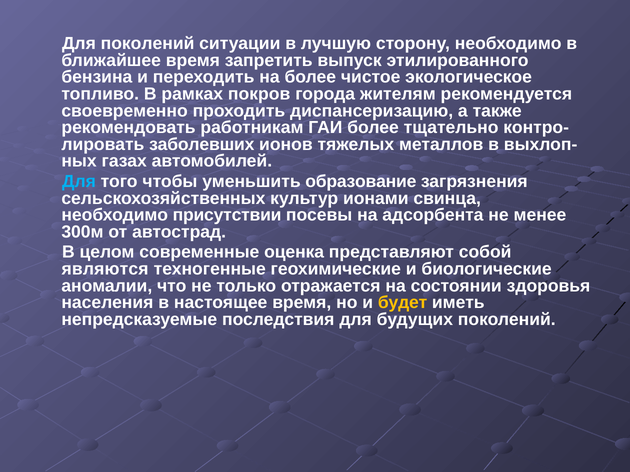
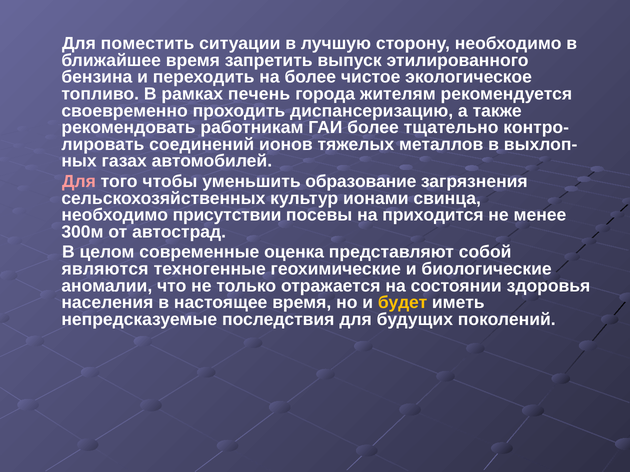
Для поколений: поколений -> поместить
покров: покров -> печень
заболевших: заболевших -> соединений
Для at (79, 182) colour: light blue -> pink
адсорбента: адсорбента -> приходится
